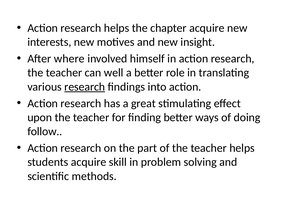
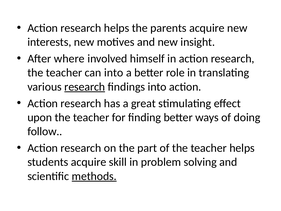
chapter: chapter -> parents
can well: well -> into
methods underline: none -> present
